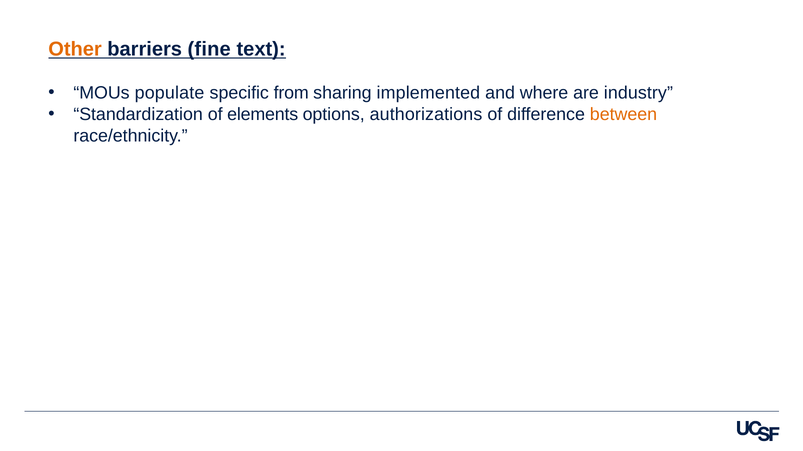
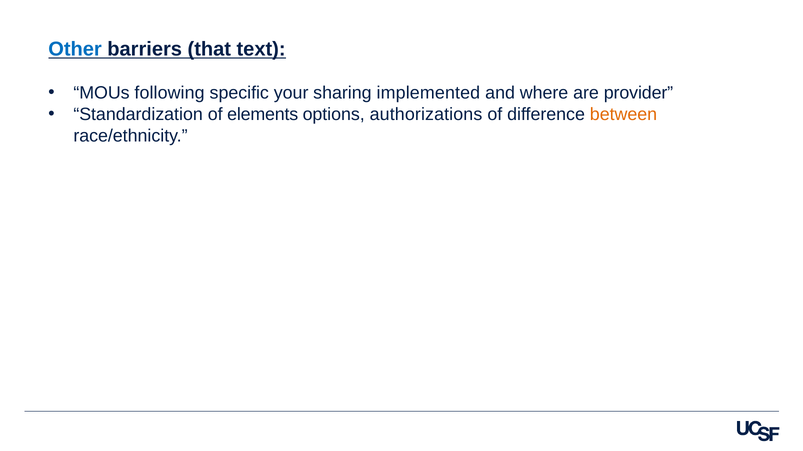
Other colour: orange -> blue
fine: fine -> that
populate: populate -> following
from: from -> your
industry: industry -> provider
